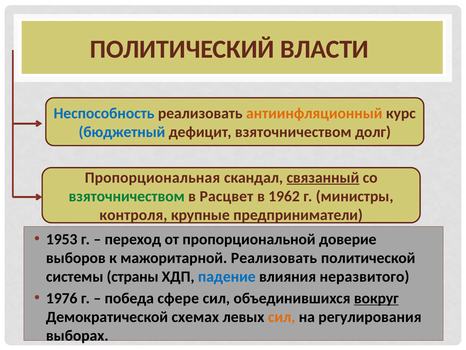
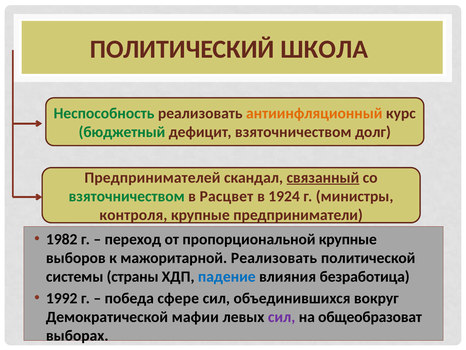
ВЛАСТИ: ВЛАСТИ -> ШКОЛА
Неспособность colour: blue -> green
бюджетный colour: blue -> green
Пропорциональная: Пропорциональная -> Предпринимателей
1962: 1962 -> 1924
1953: 1953 -> 1982
пропорциональной доверие: доверие -> крупные
неразвитого: неразвитого -> безработица
1976: 1976 -> 1992
вокруг underline: present -> none
схемах: схемах -> мафии
сил at (282, 317) colour: orange -> purple
регулирования: регулирования -> общеобразоват
